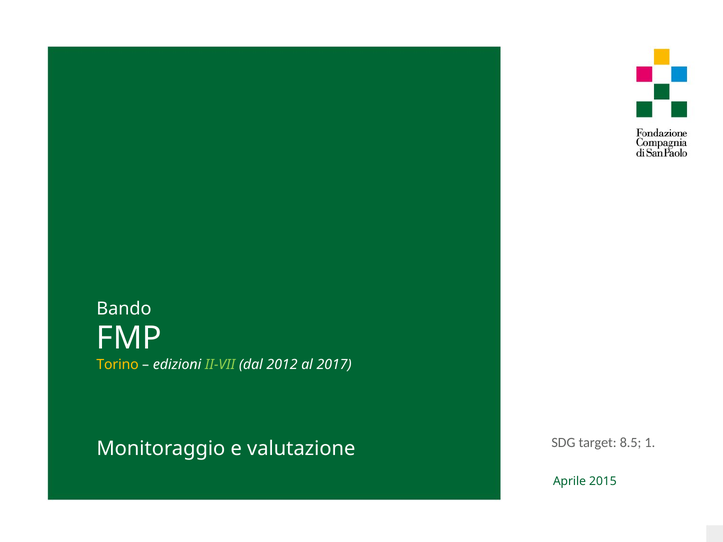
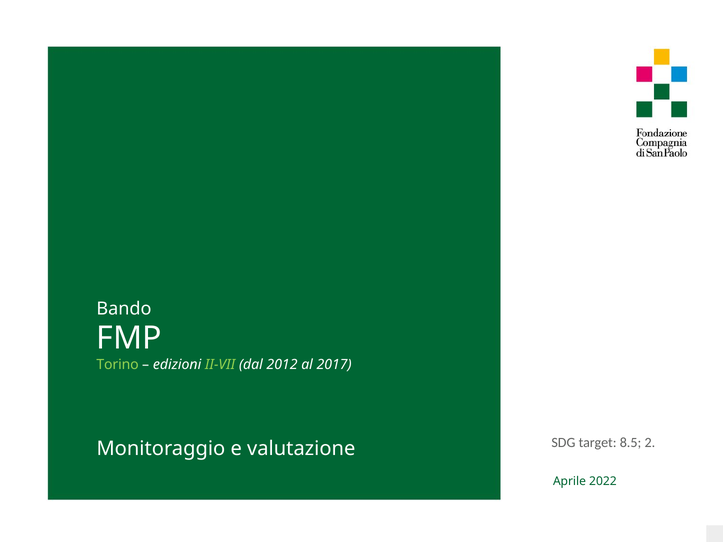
Torino colour: yellow -> light green
8.5 1: 1 -> 2
2015: 2015 -> 2022
